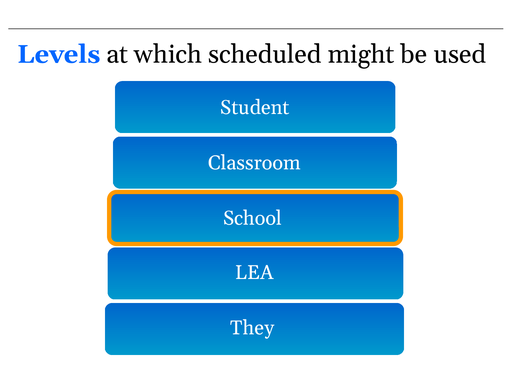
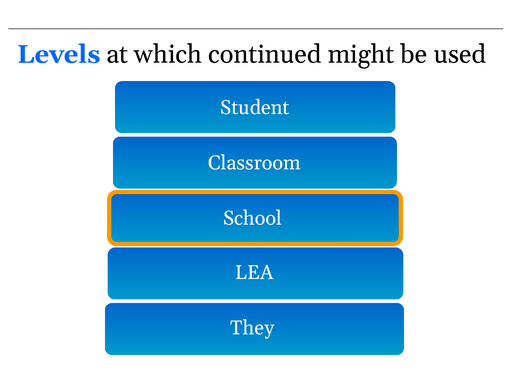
scheduled: scheduled -> continued
